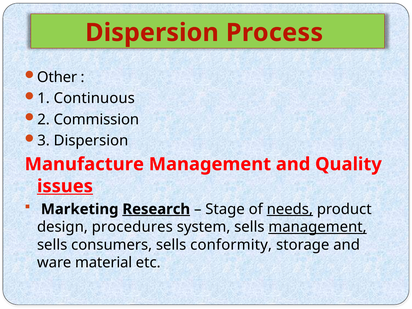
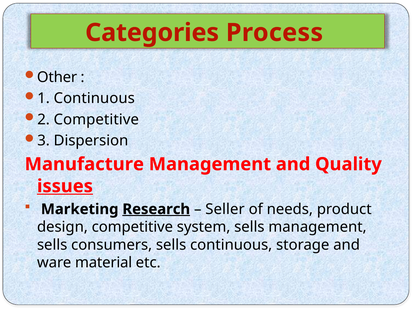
Dispersion at (152, 33): Dispersion -> Categories
2 Commission: Commission -> Competitive
Stage: Stage -> Seller
needs underline: present -> none
design procedures: procedures -> competitive
management at (318, 227) underline: present -> none
sells conformity: conformity -> continuous
